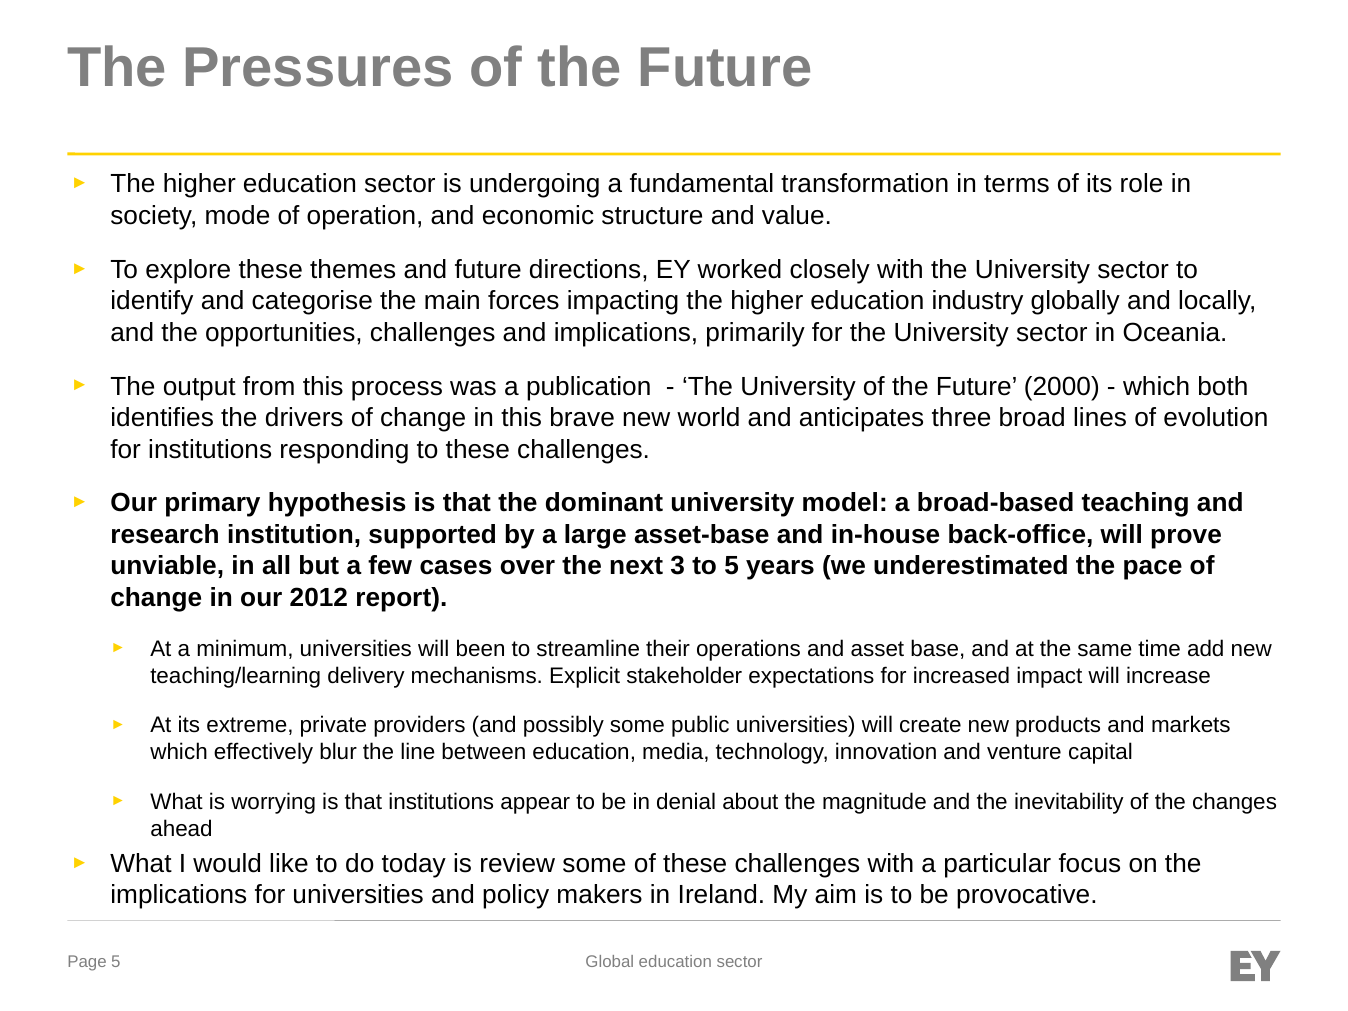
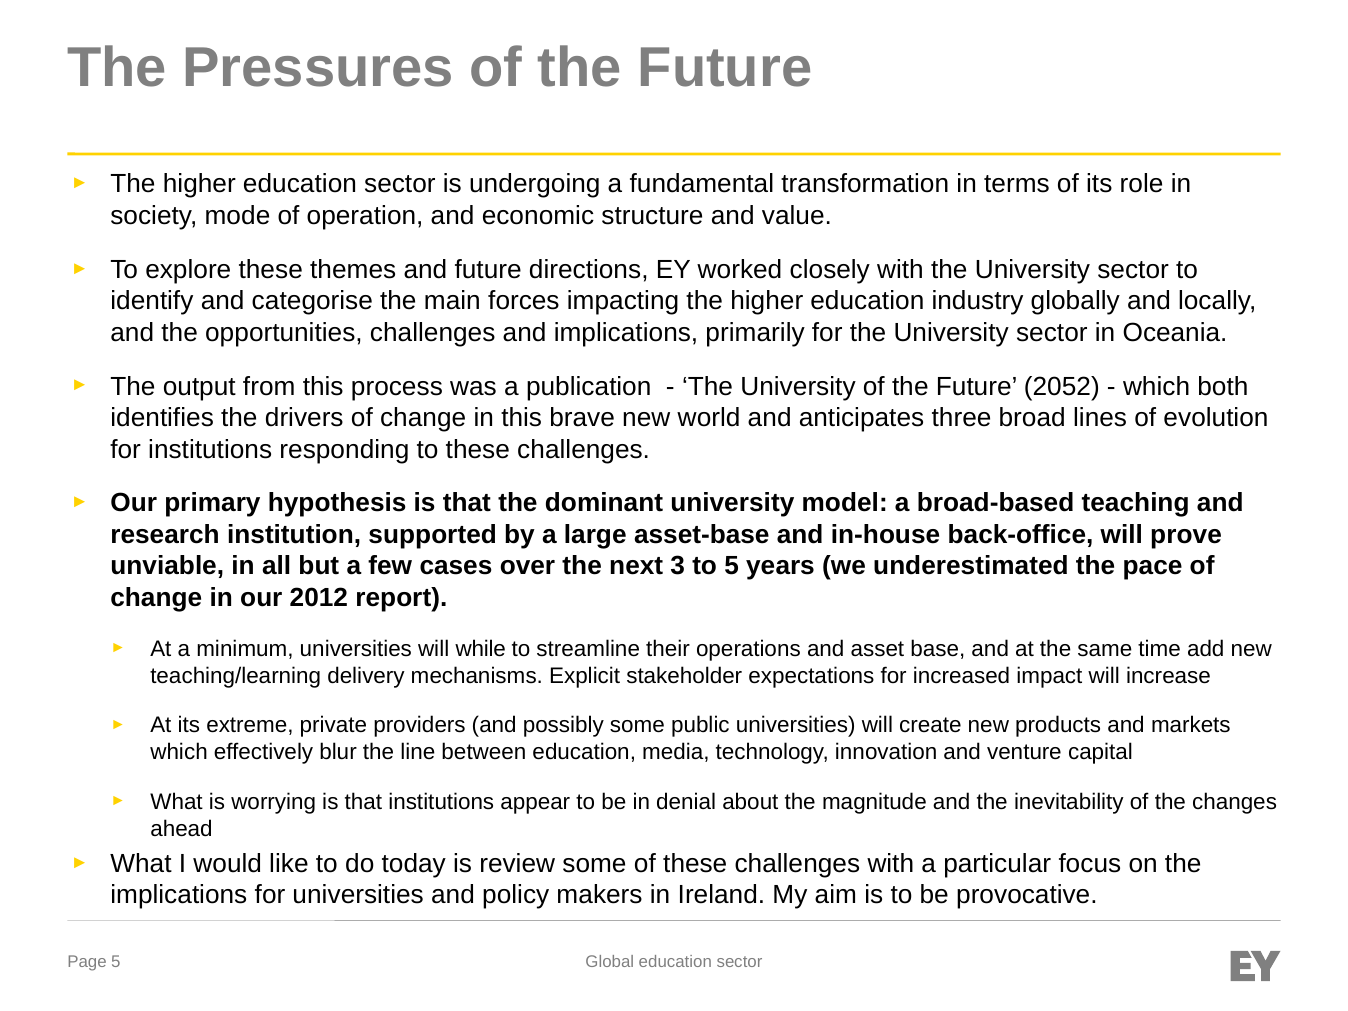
2000: 2000 -> 2052
been: been -> while
